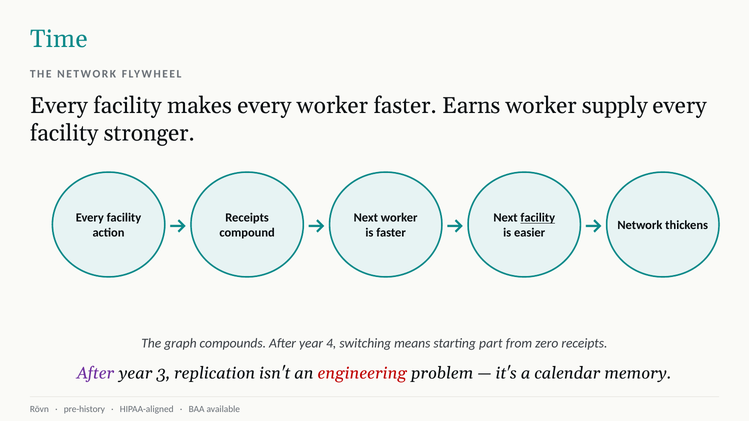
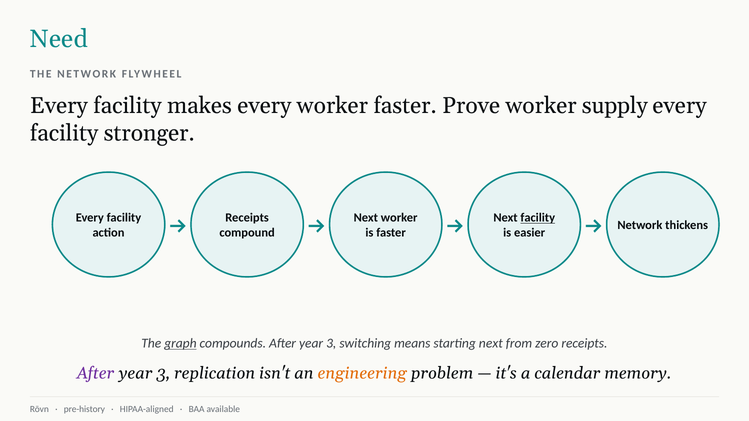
Time: Time -> Need
Earns: Earns -> Prove
graph underline: none -> present
compounds After year 4: 4 -> 3
starting part: part -> next
engineering colour: red -> orange
